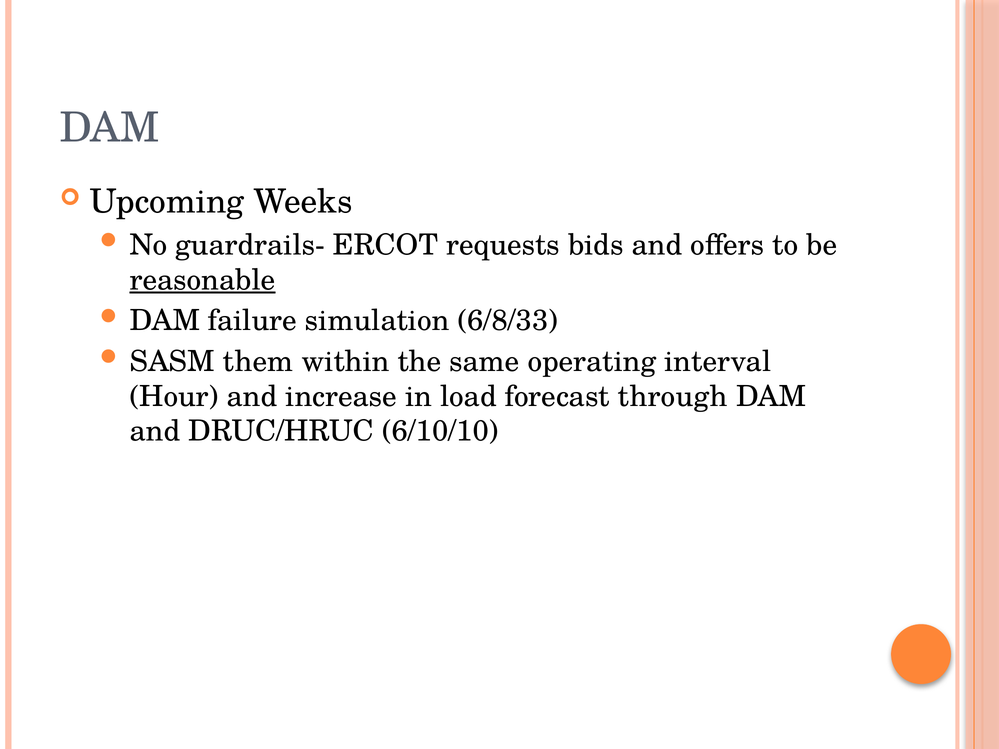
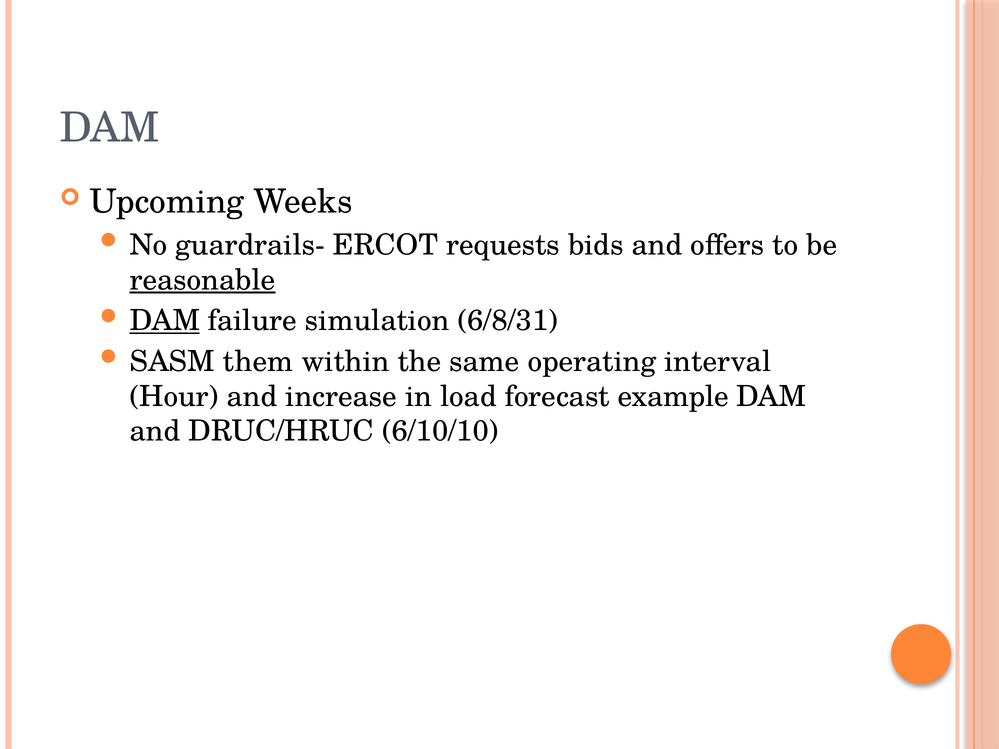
DAM at (165, 321) underline: none -> present
6/8/33: 6/8/33 -> 6/8/31
through: through -> example
